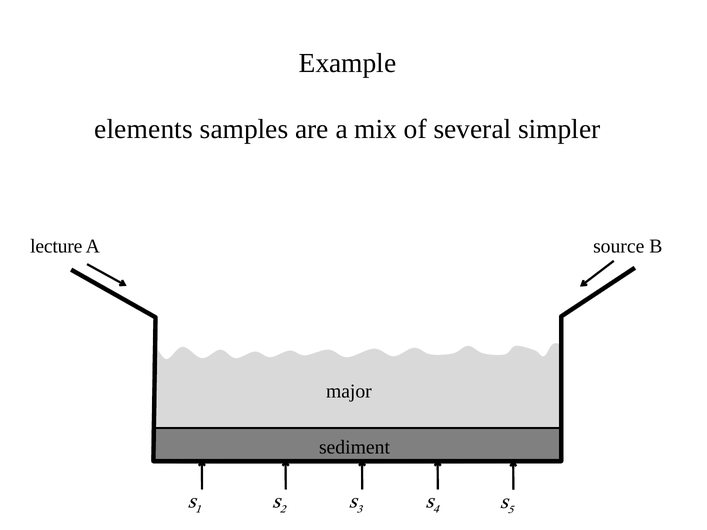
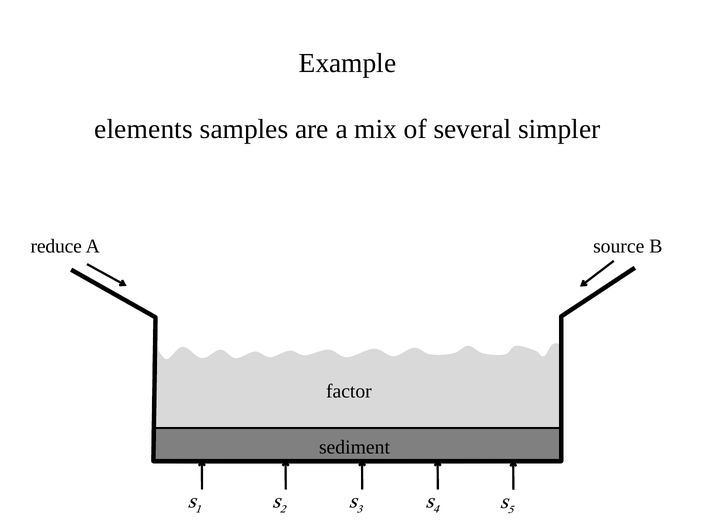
lecture: lecture -> reduce
major: major -> factor
